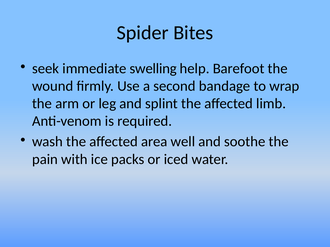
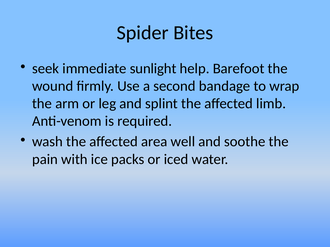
swelling: swelling -> sunlight
